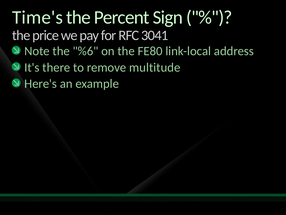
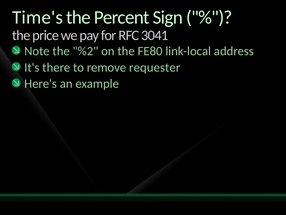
%6: %6 -> %2
multitude: multitude -> requester
